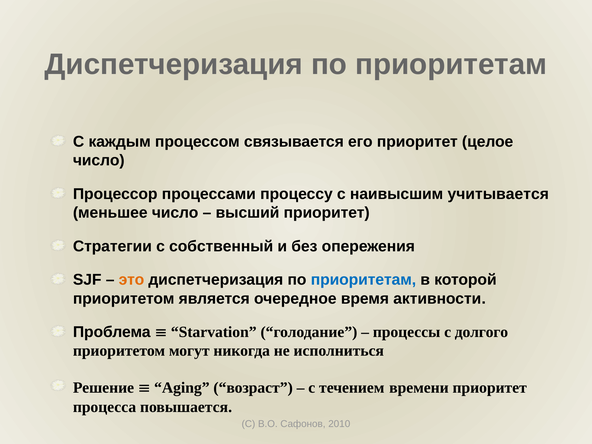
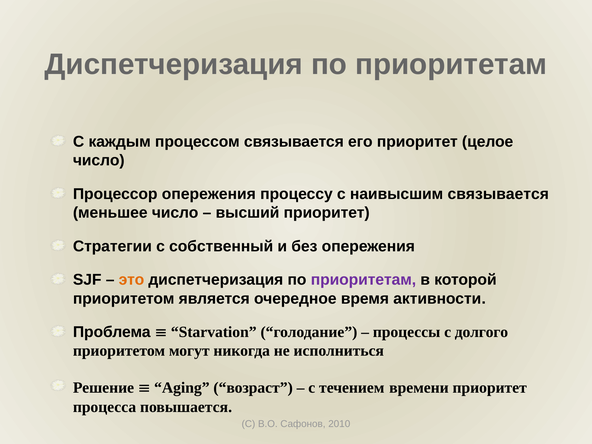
Процессор процессами: процессами -> опережения
наивысшим учитывается: учитывается -> связывается
приоритетам at (363, 280) colour: blue -> purple
